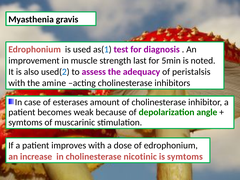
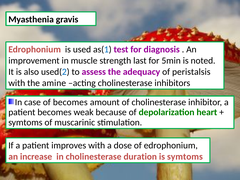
of esterases: esterases -> becomes
angle: angle -> heart
nicotinic: nicotinic -> duration
